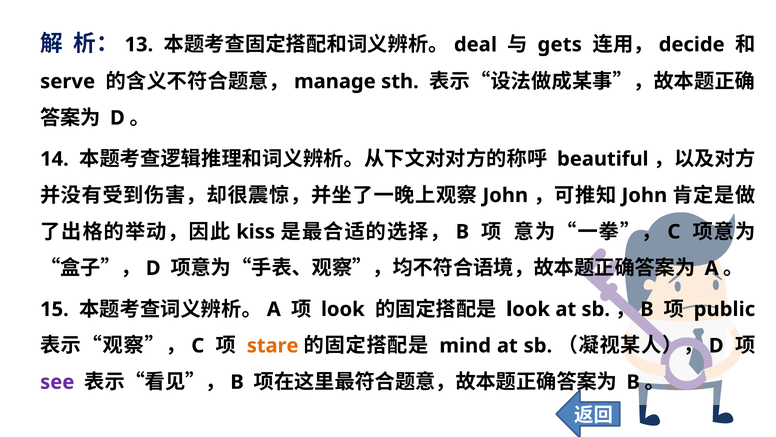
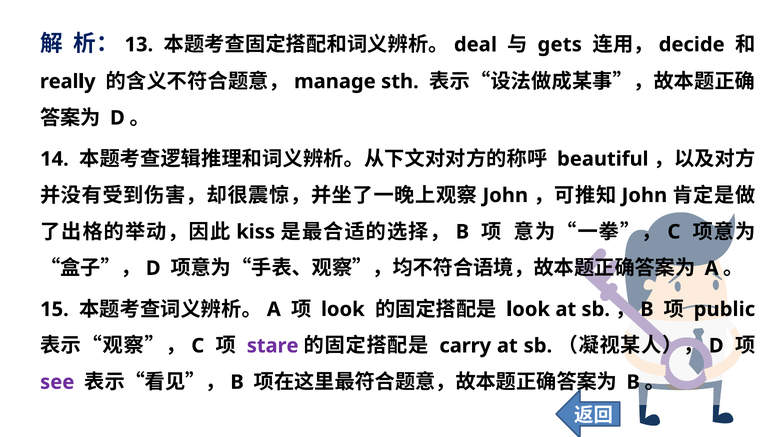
serve: serve -> really
stare colour: orange -> purple
mind: mind -> carry
